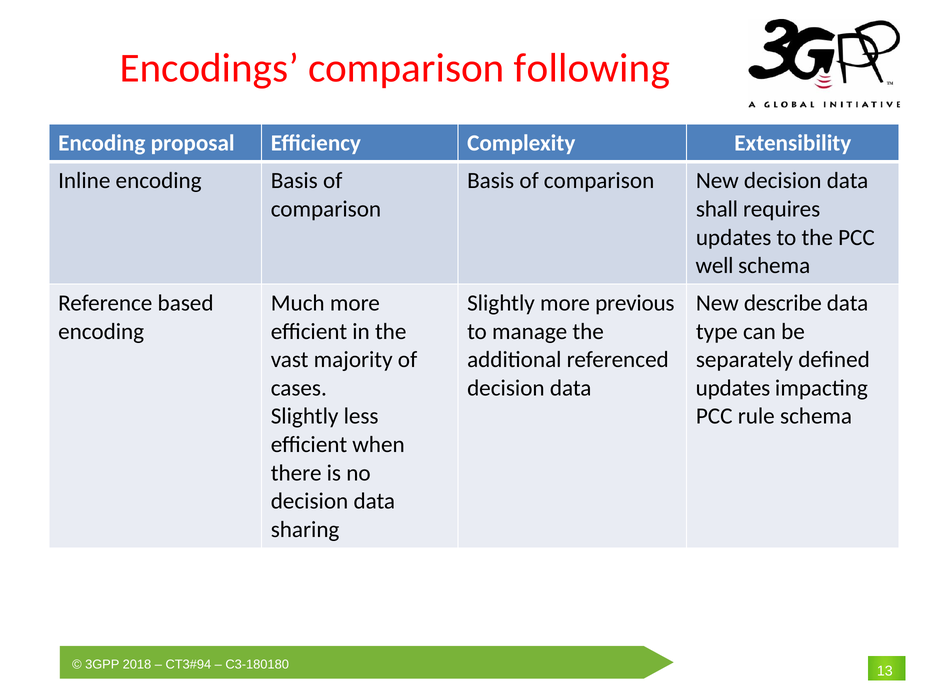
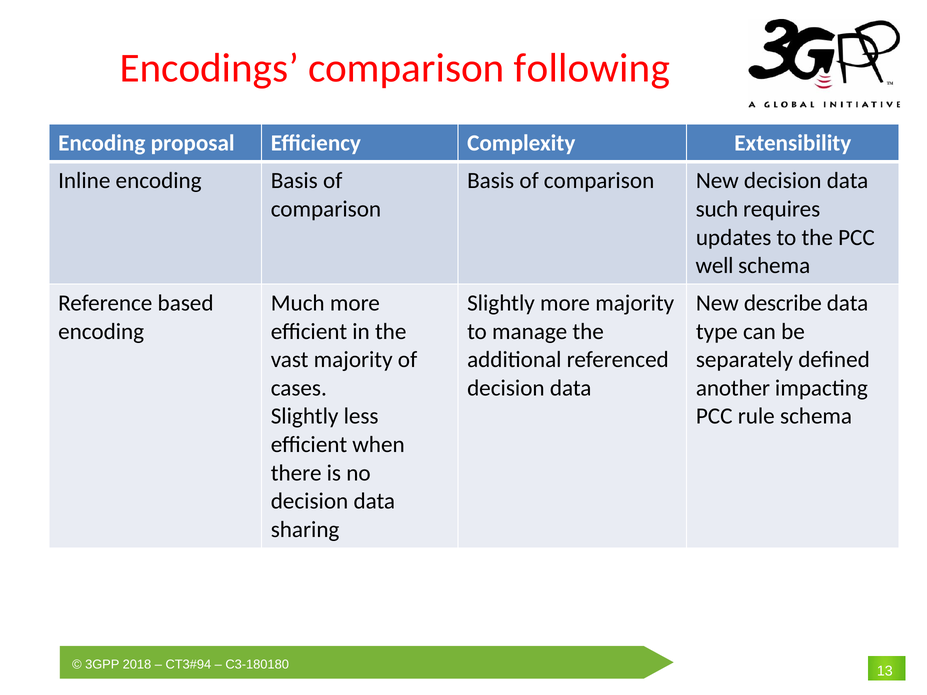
shall: shall -> such
more previous: previous -> majority
updates at (733, 388): updates -> another
